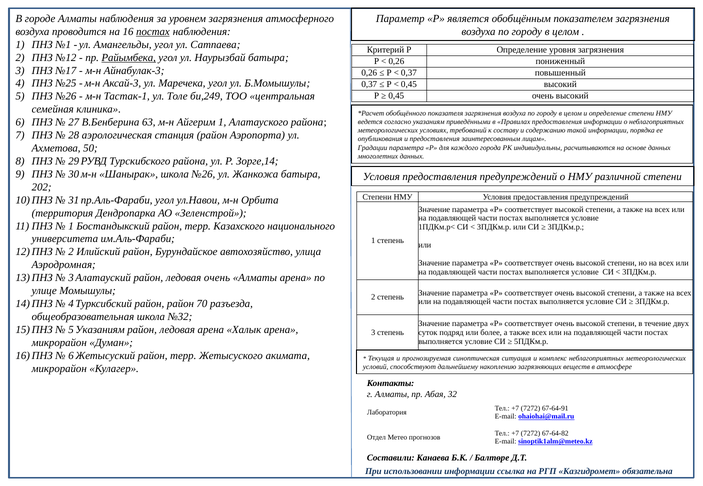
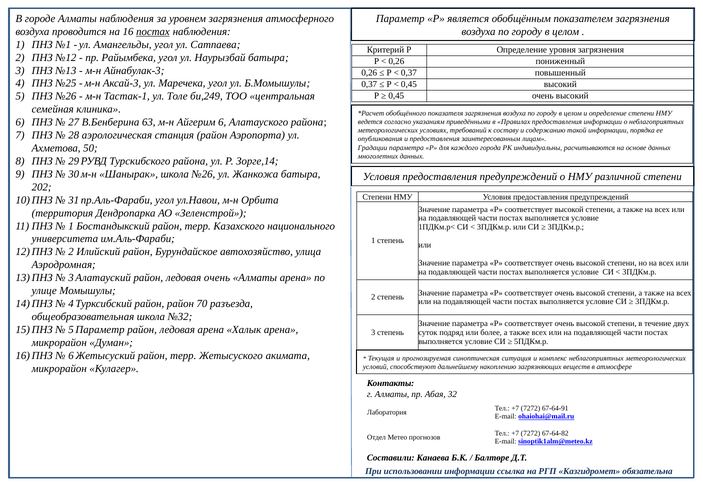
Райымбека underline: present -> none
№17: №17 -> №13
Айгерим 1: 1 -> 6
5 Указаниям: Указаниям -> Параметр
